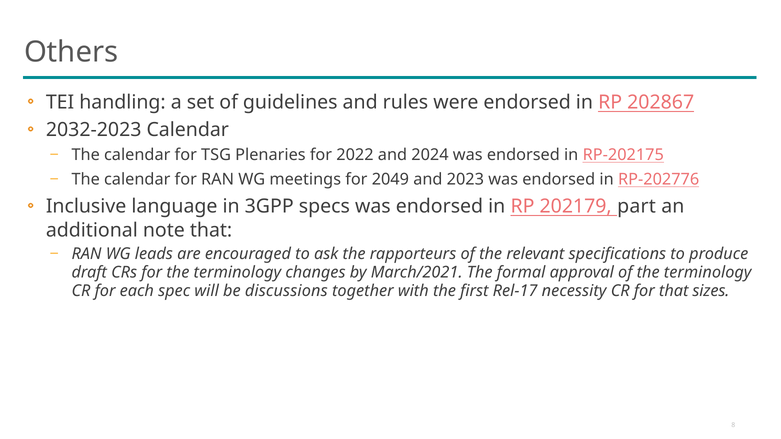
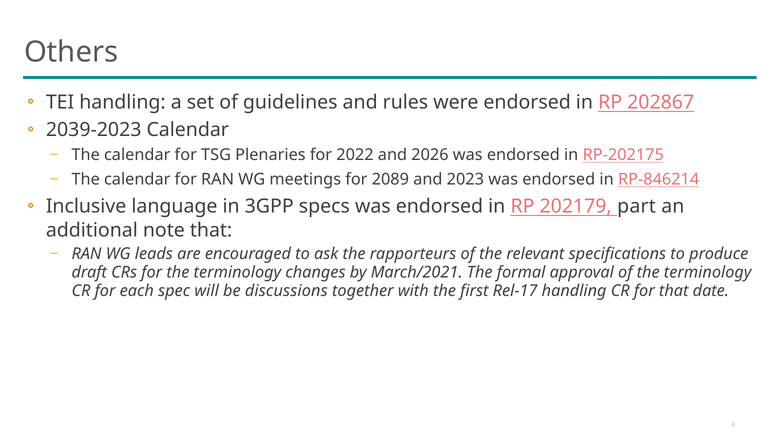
2032-2023: 2032-2023 -> 2039-2023
2024: 2024 -> 2026
2049: 2049 -> 2089
RP-202776: RP-202776 -> RP-846214
Rel-17 necessity: necessity -> handling
sizes: sizes -> date
